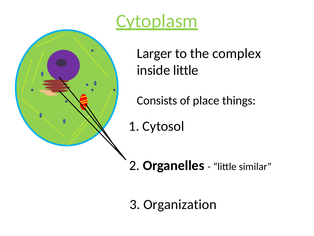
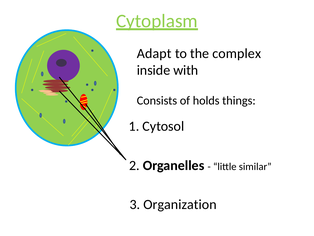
Larger: Larger -> Adapt
inside little: little -> with
place: place -> holds
